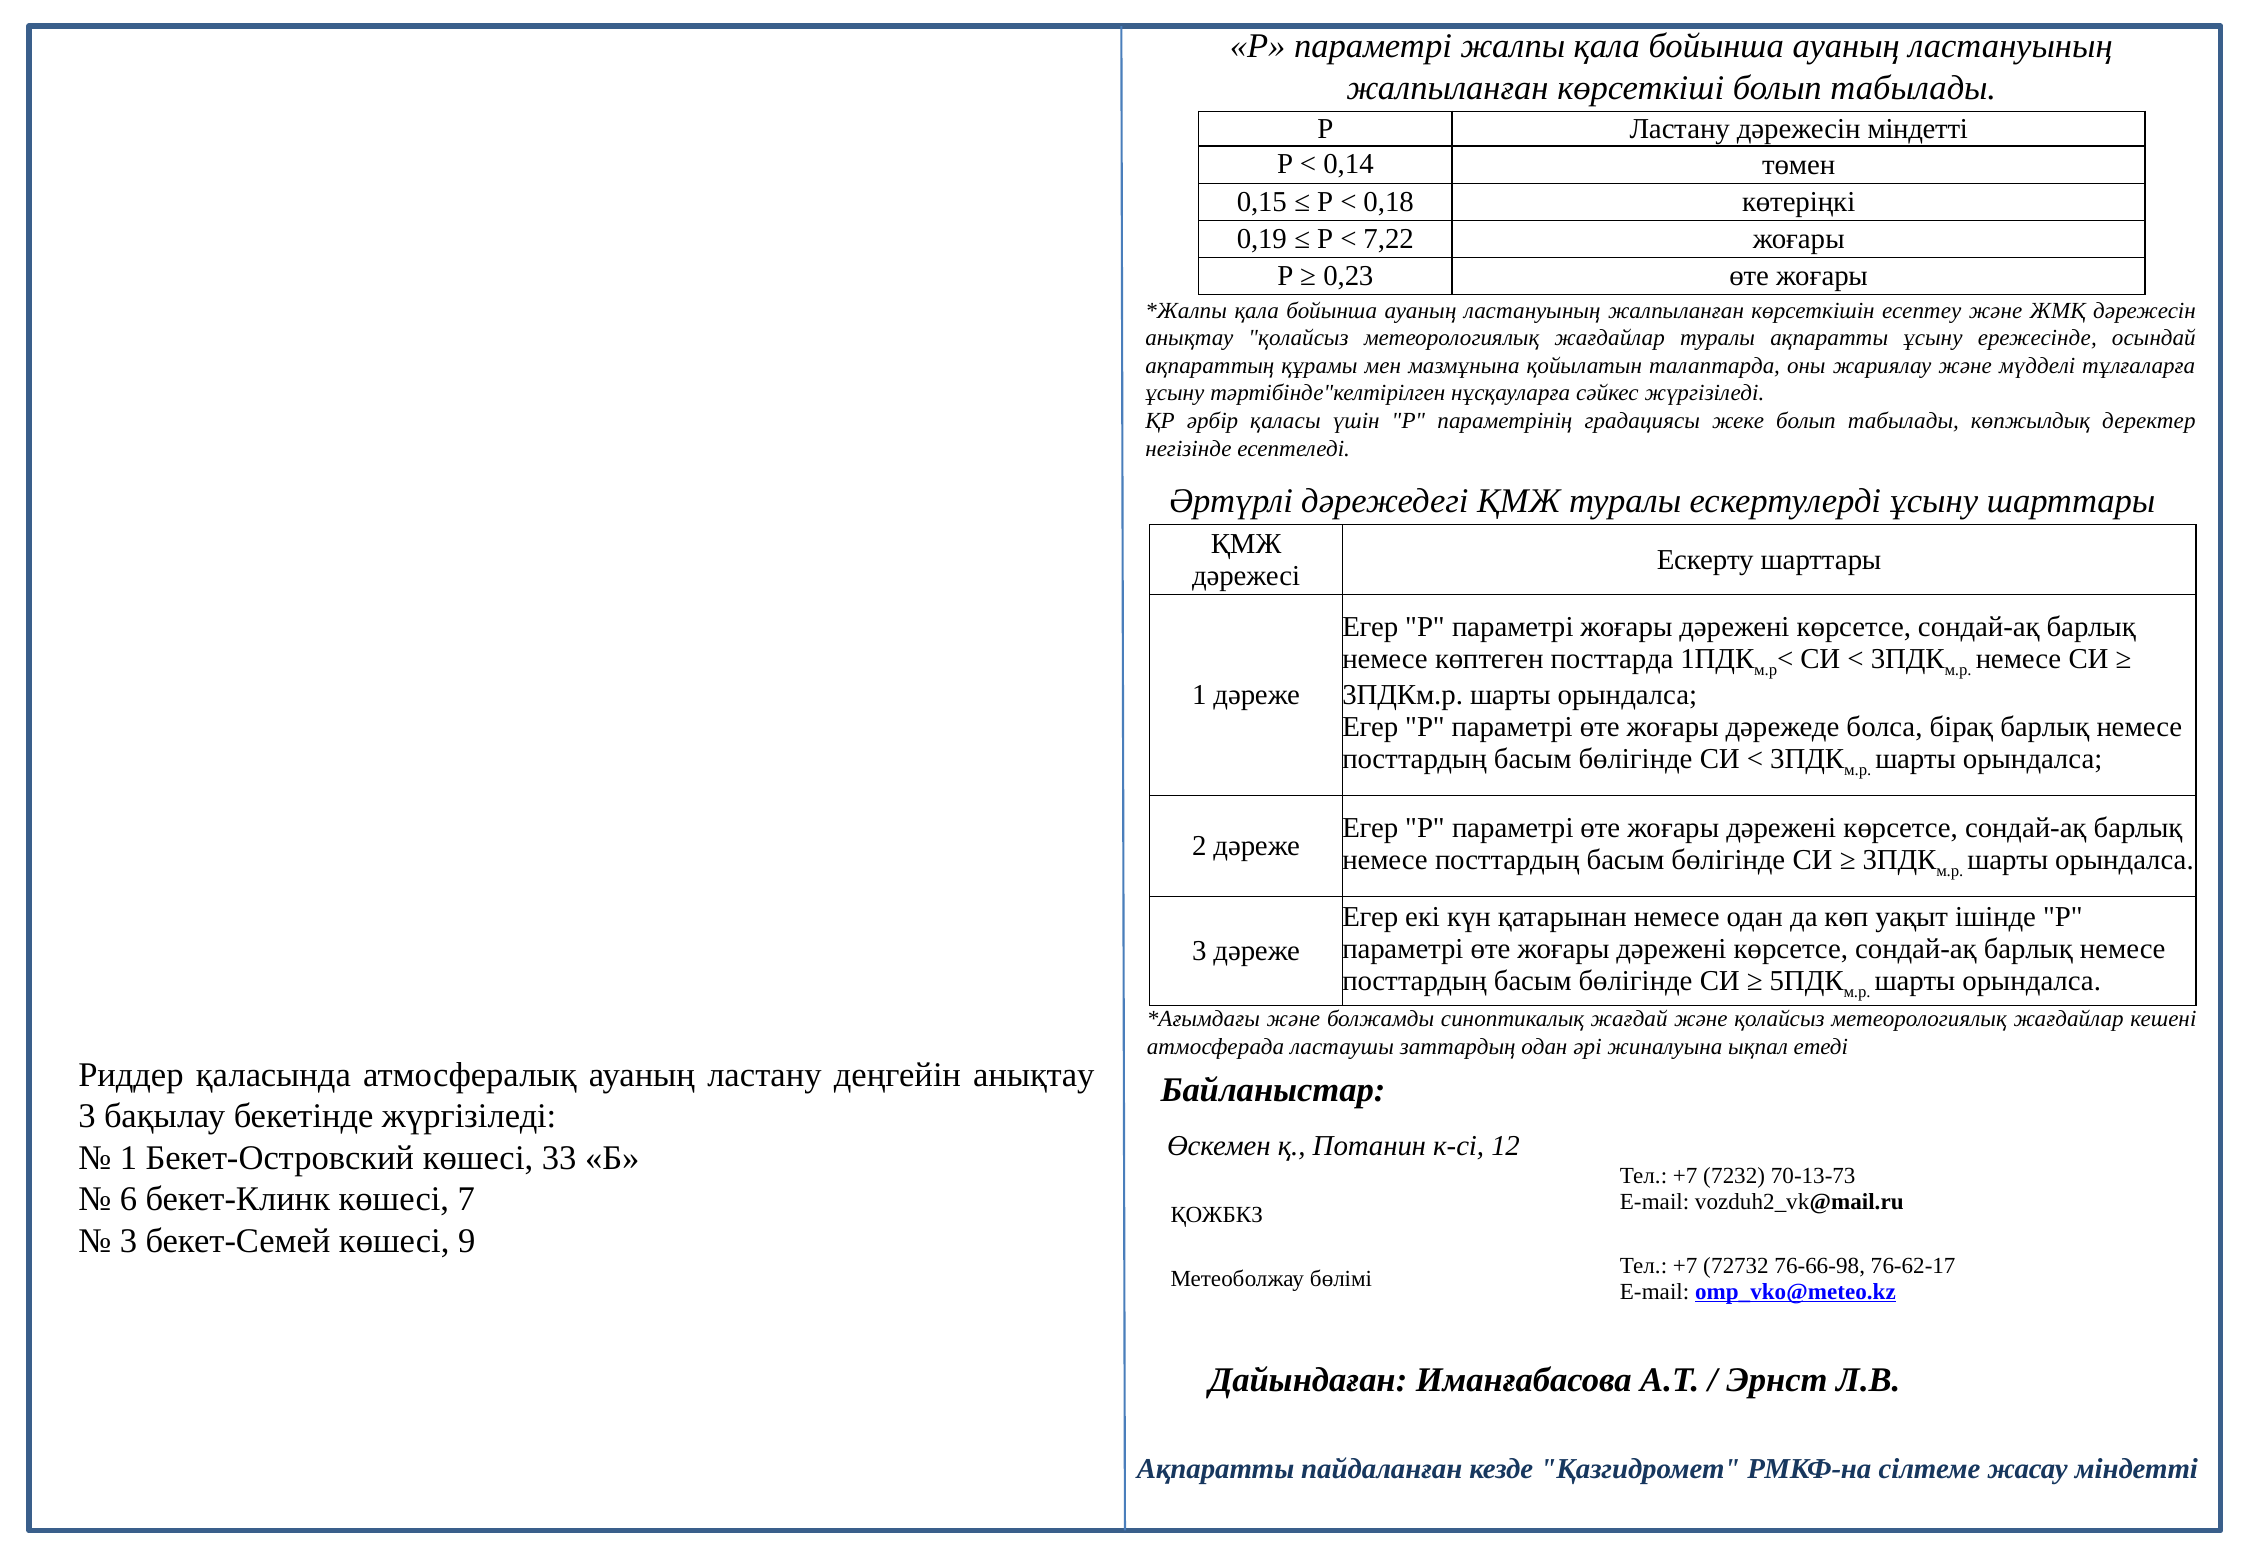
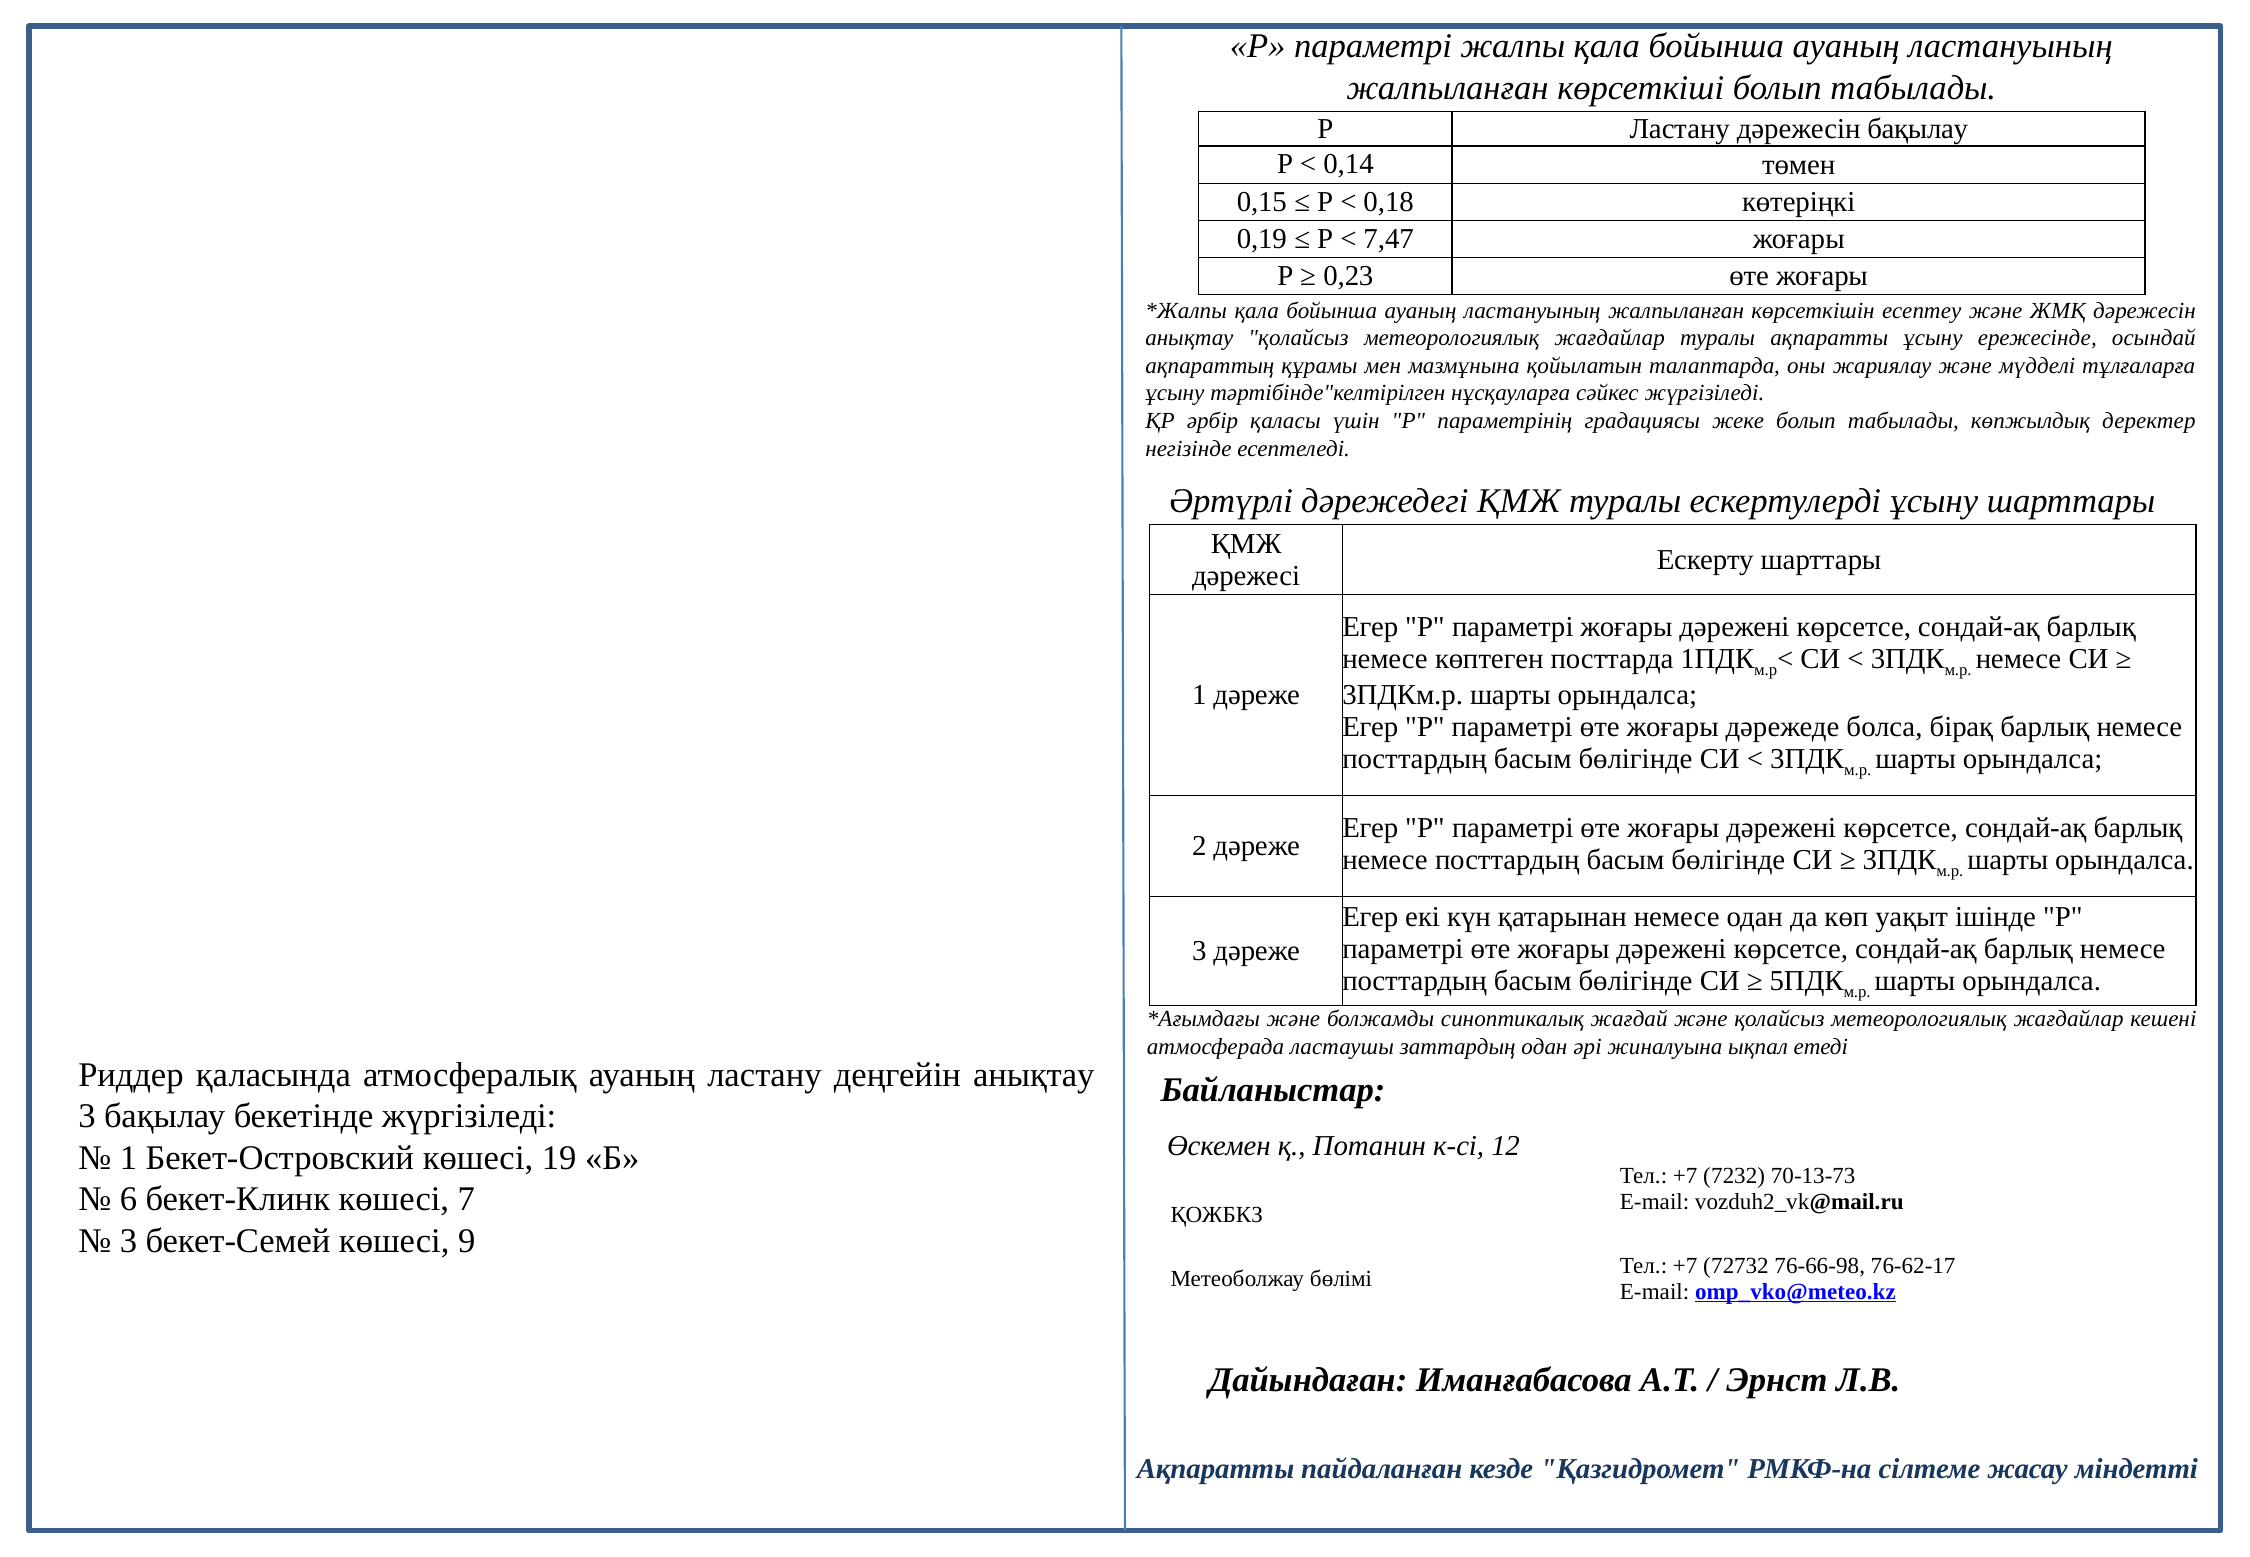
дәрежесін міндетті: міндетті -> бақылау
7,22: 7,22 -> 7,47
33: 33 -> 19
